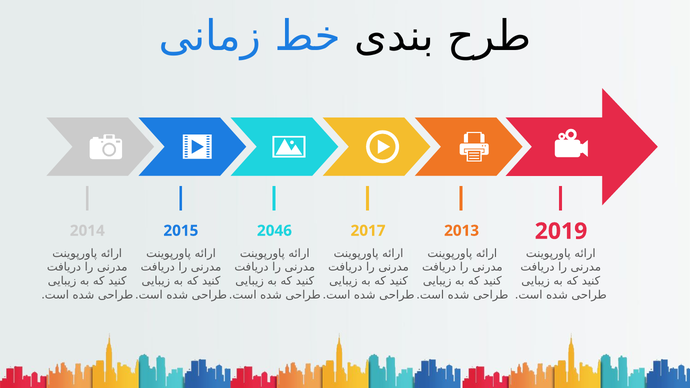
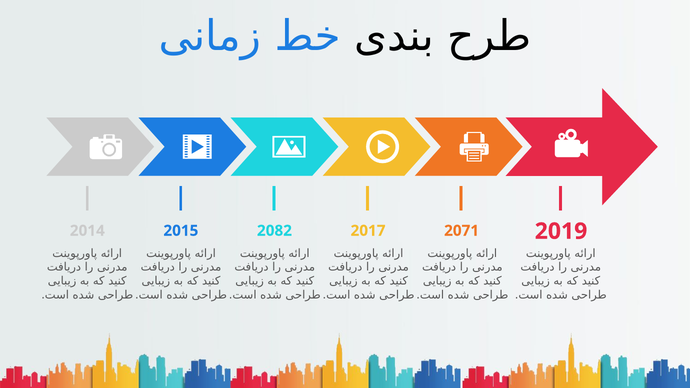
2046: 2046 -> 2082
2013: 2013 -> 2071
